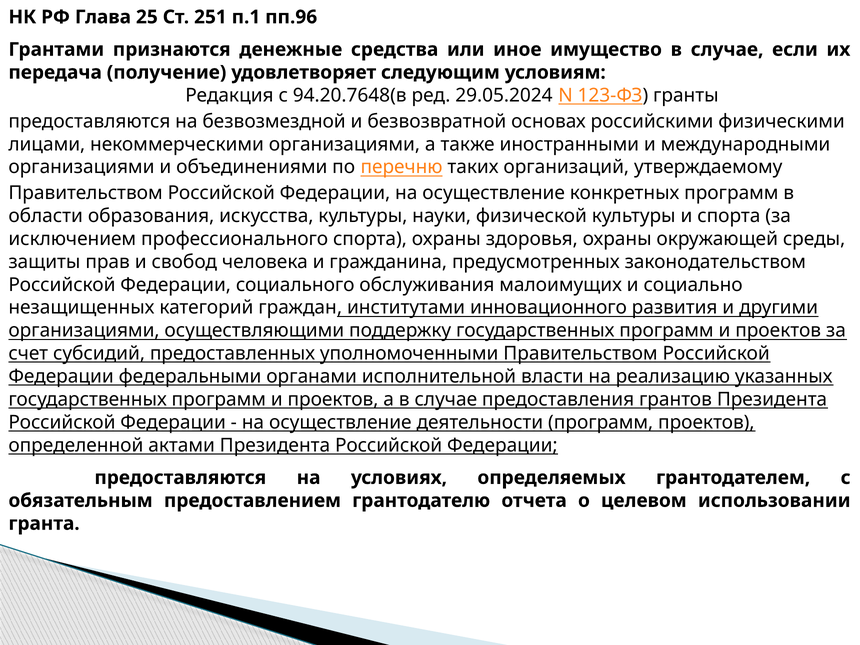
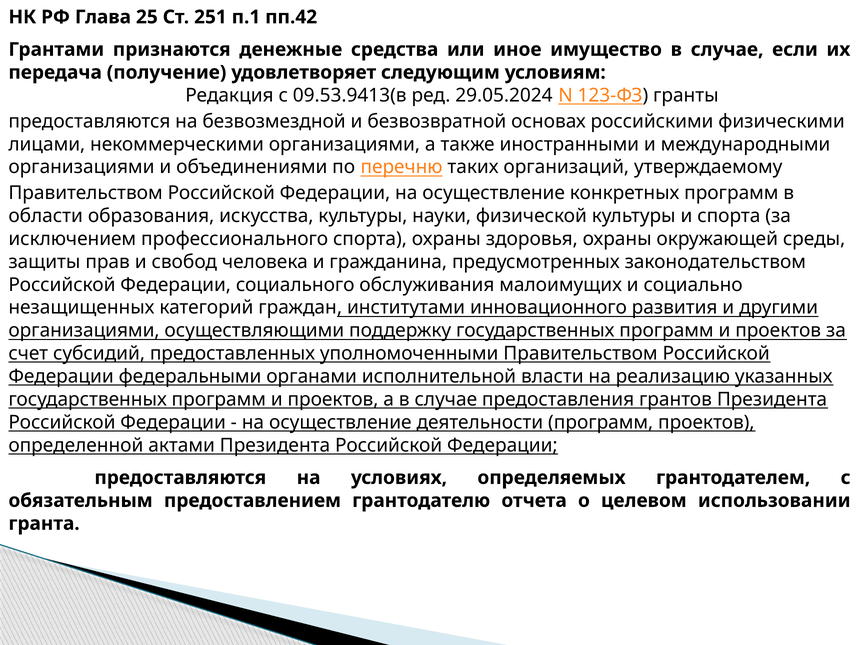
пп.96: пп.96 -> пп.42
94.20.7648(в: 94.20.7648(в -> 09.53.9413(в
